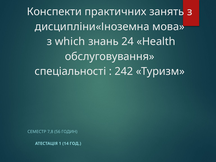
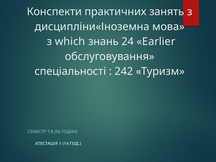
Health: Health -> Earlier
